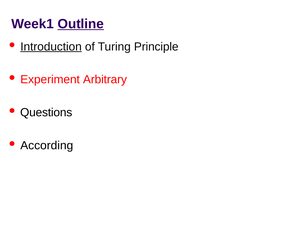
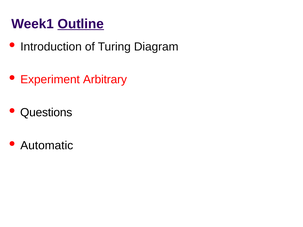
Introduction underline: present -> none
Principle: Principle -> Diagram
According: According -> Automatic
